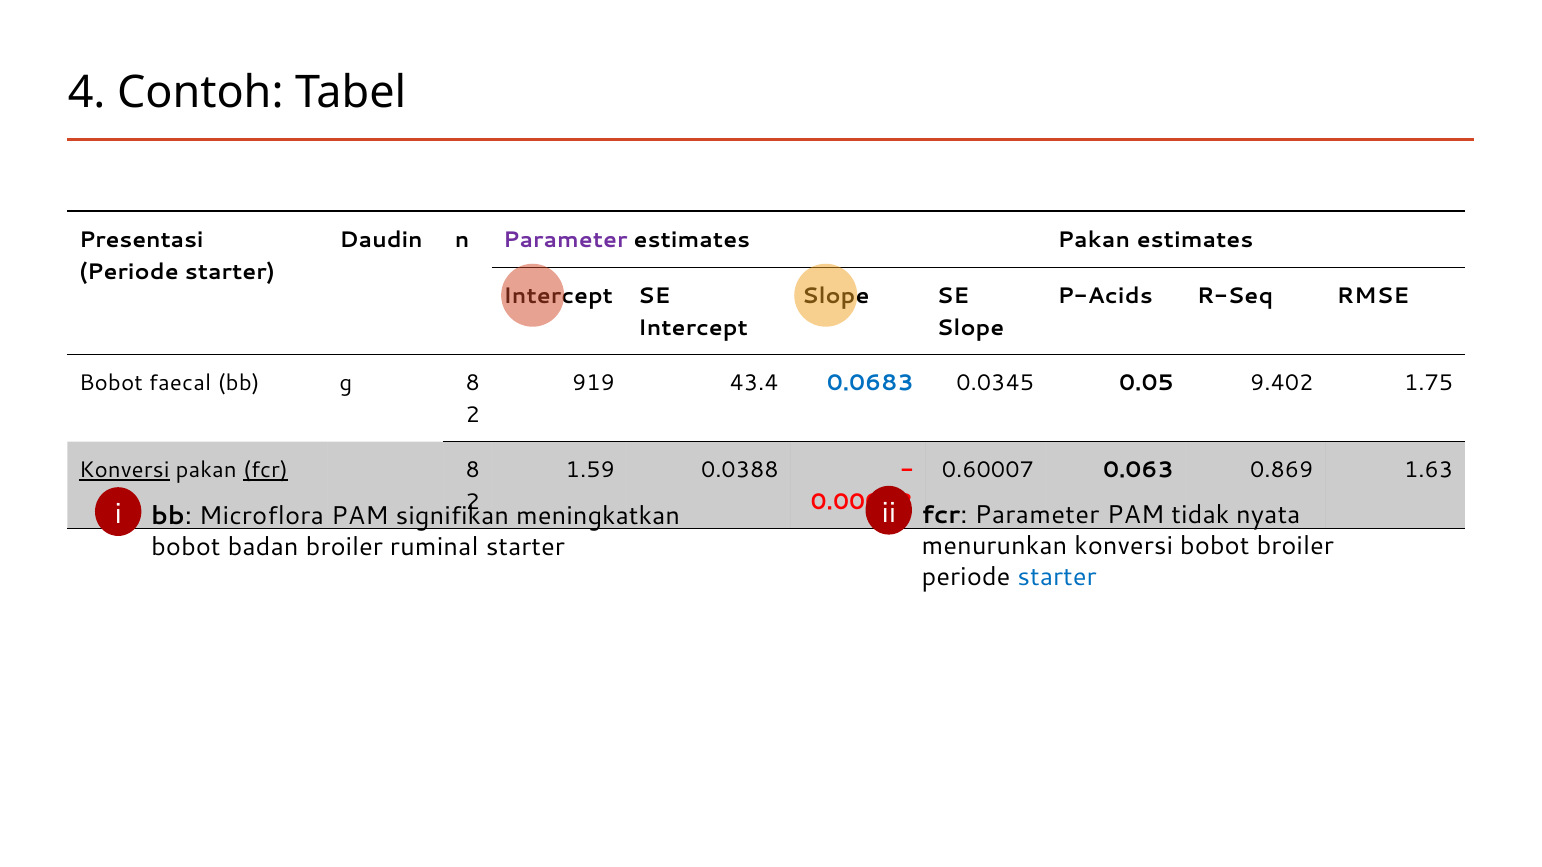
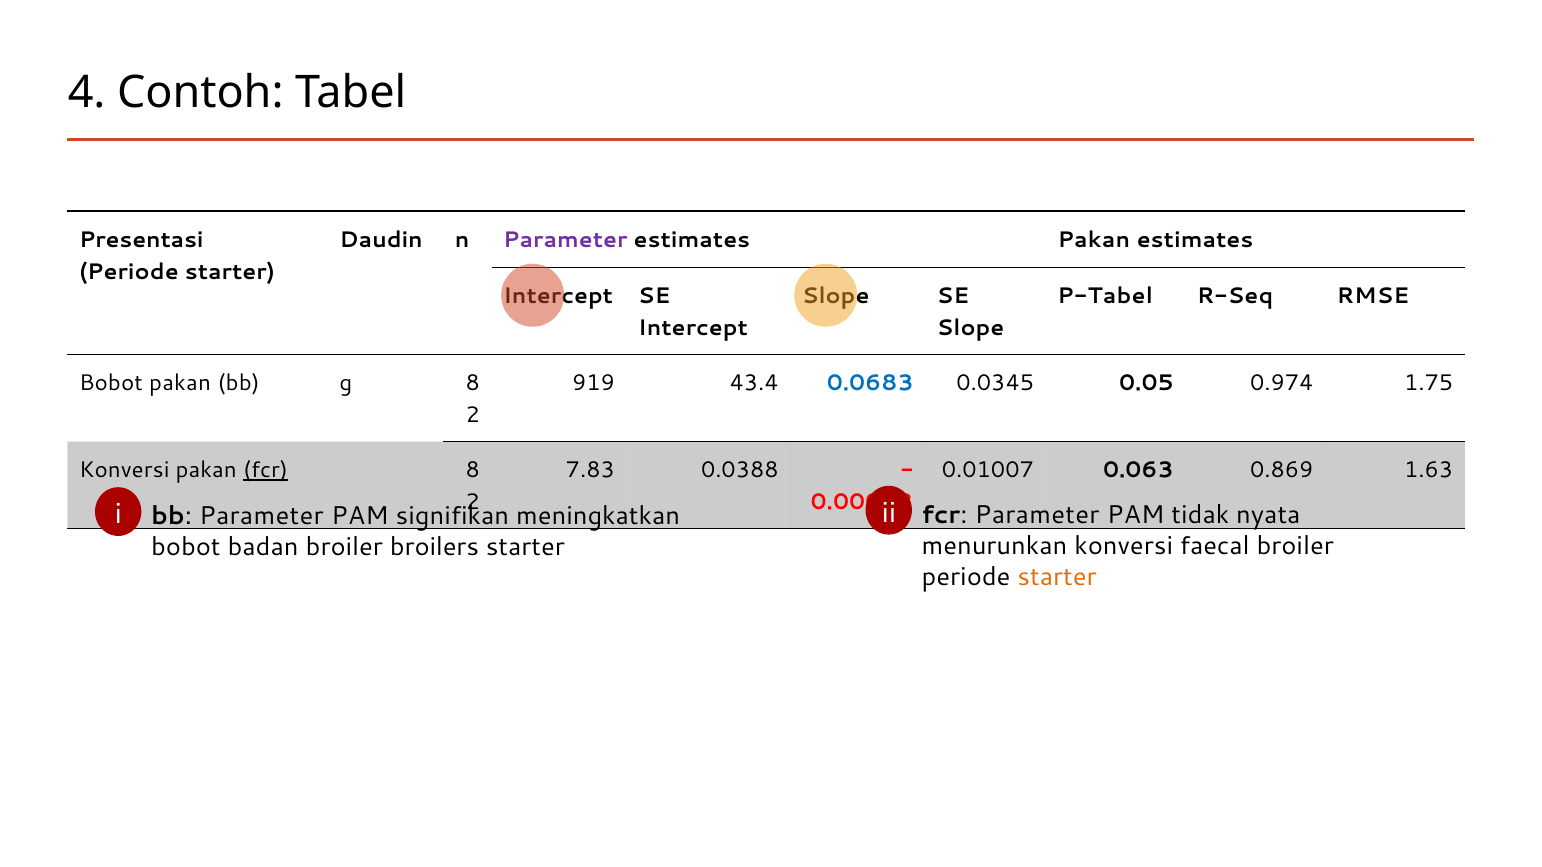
P-Acids: P-Acids -> P-Tabel
Bobot faecal: faecal -> pakan
9.402: 9.402 -> 0.974
Konversi at (124, 471) underline: present -> none
1.59: 1.59 -> 7.83
0.60007: 0.60007 -> 0.01007
bb Microflora: Microflora -> Parameter
konversi bobot: bobot -> faecal
ruminal: ruminal -> broilers
starter at (1057, 577) colour: blue -> orange
